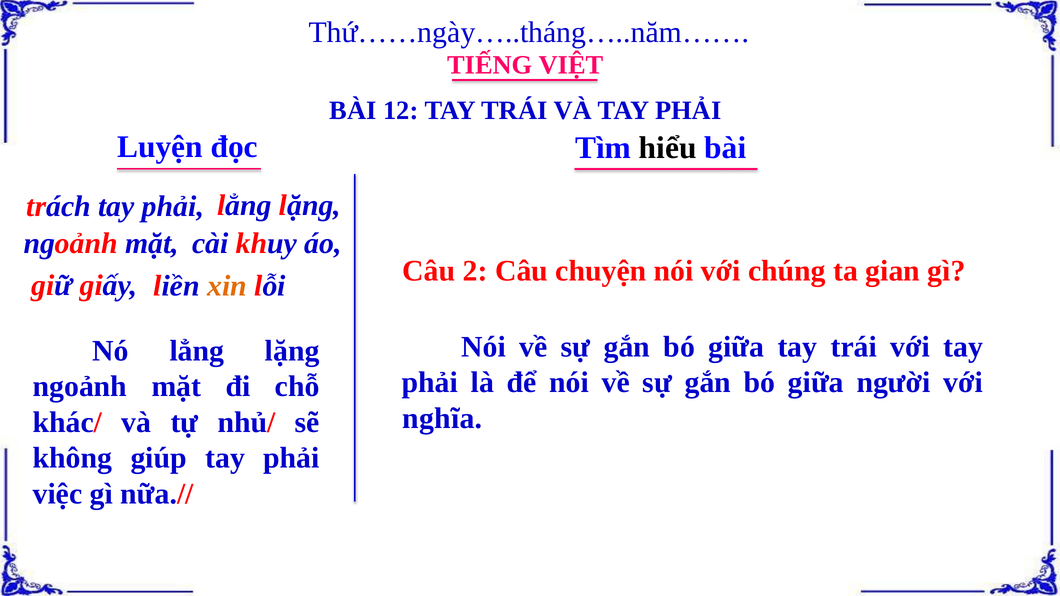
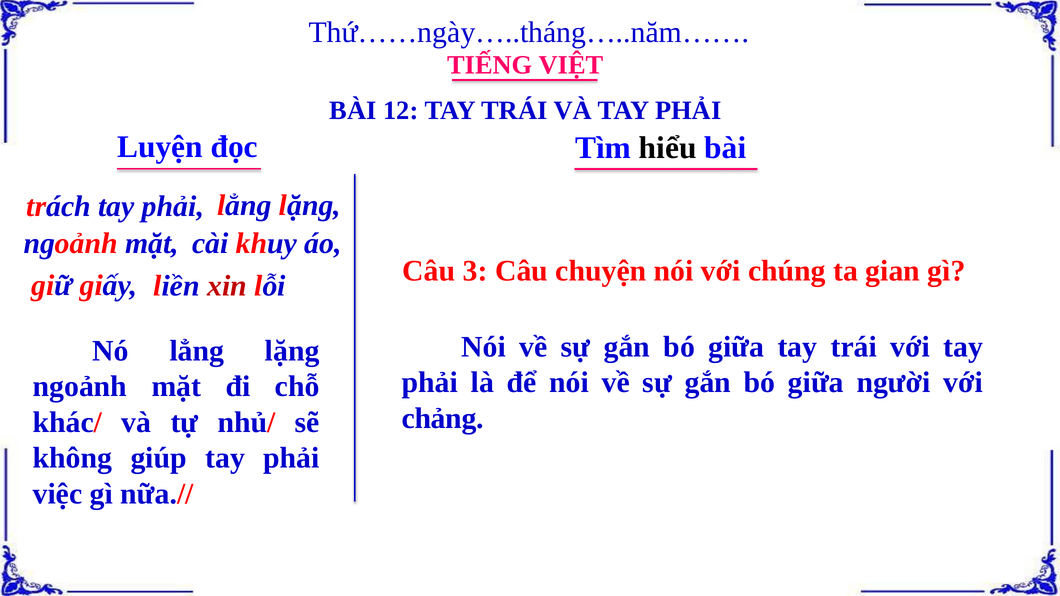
2: 2 -> 3
xin colour: orange -> red
nghĩa: nghĩa -> chảng
